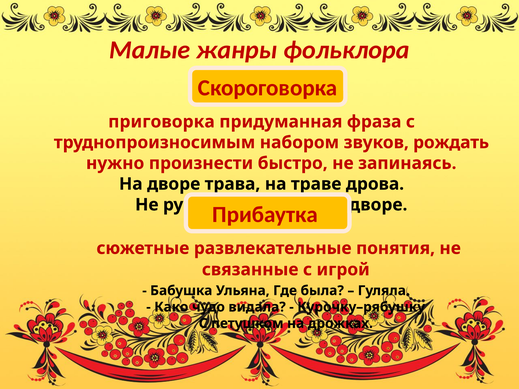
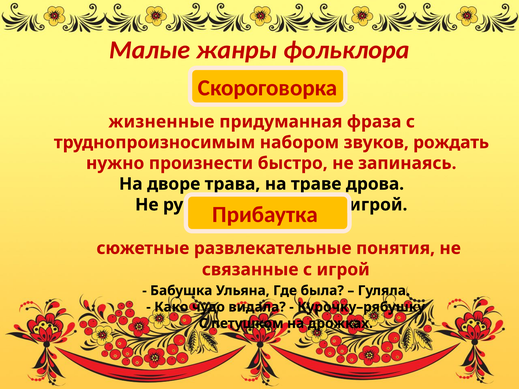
приговорка: приговорка -> жизненные
дворе at (378, 205): дворе -> игрой
